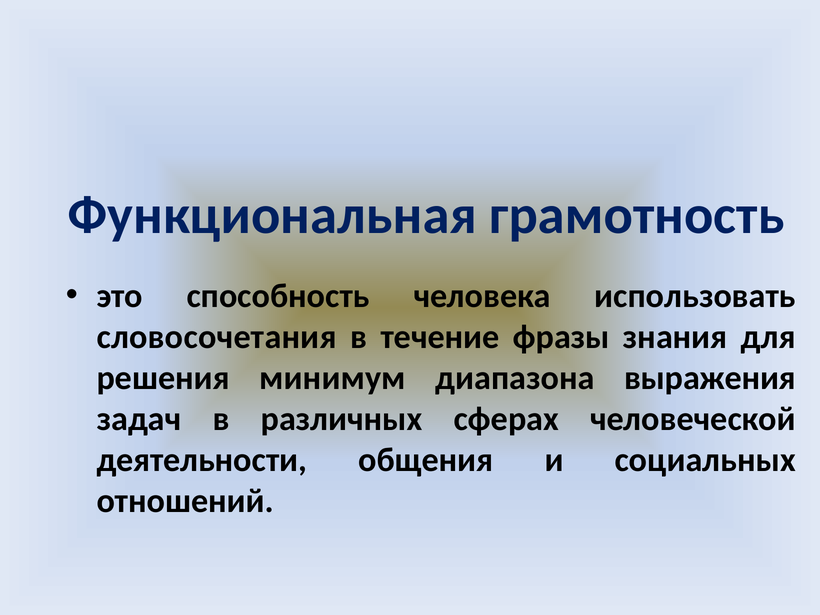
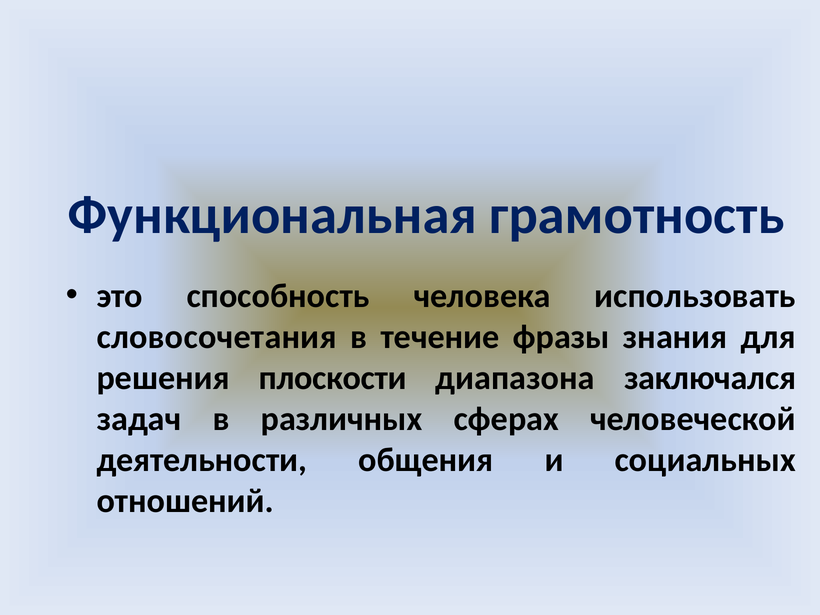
минимум: минимум -> плоскости
выражения: выражения -> заключался
